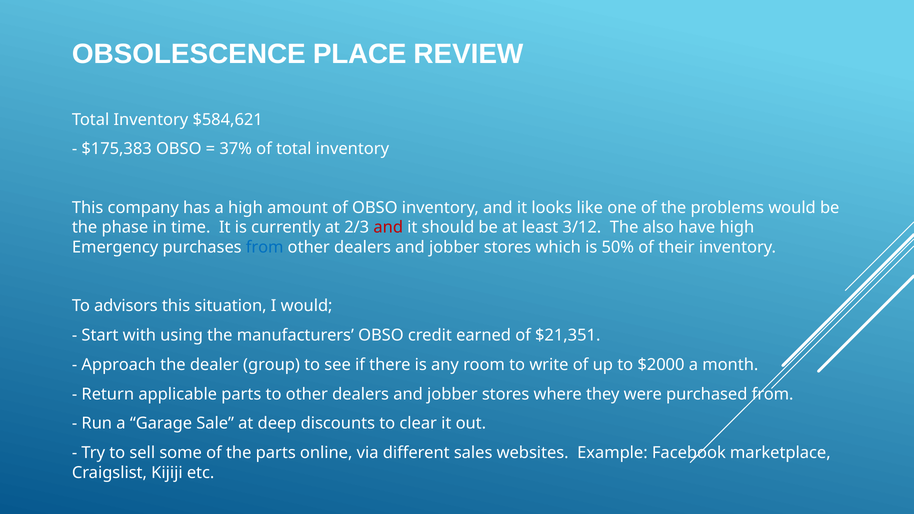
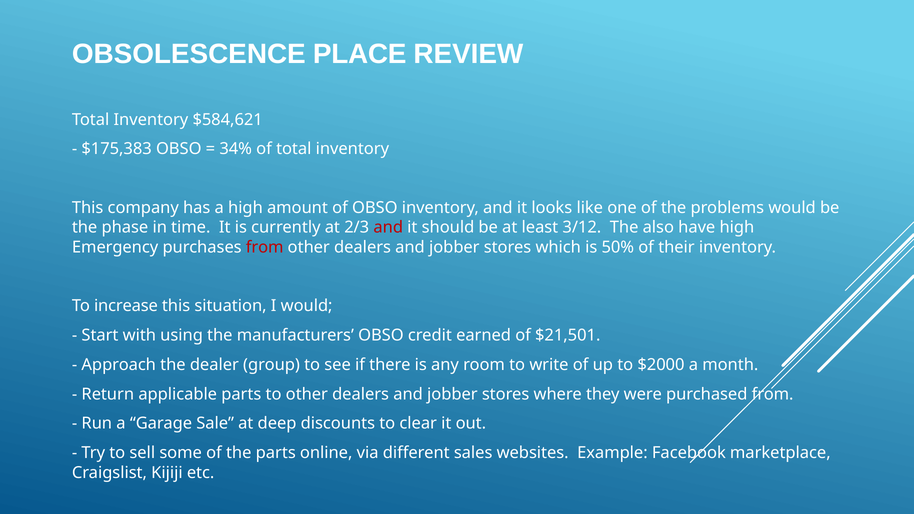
37%: 37% -> 34%
from at (265, 247) colour: blue -> red
advisors: advisors -> increase
$21,351: $21,351 -> $21,501
